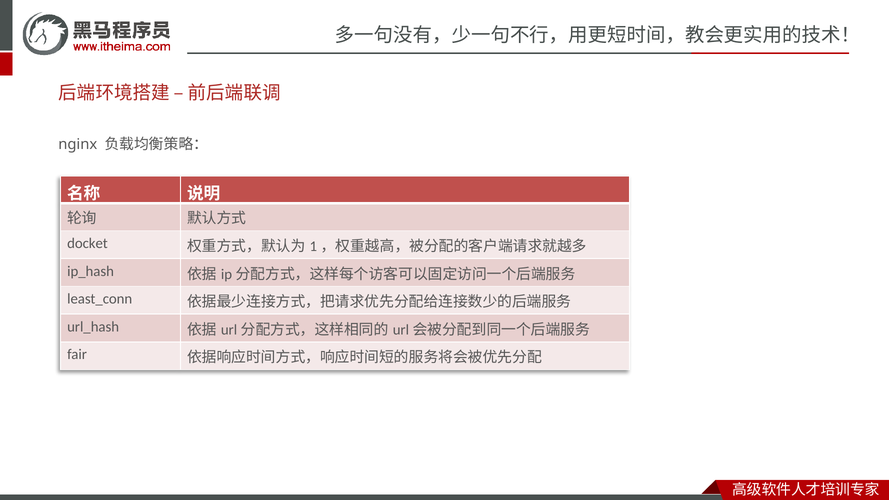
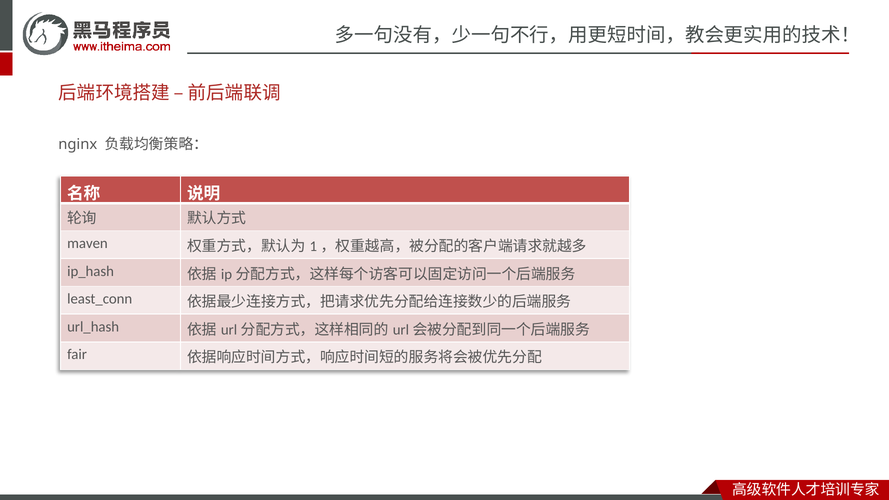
docket: docket -> maven
